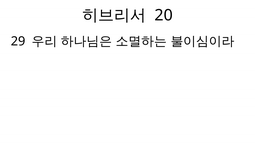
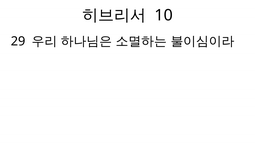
20: 20 -> 10
